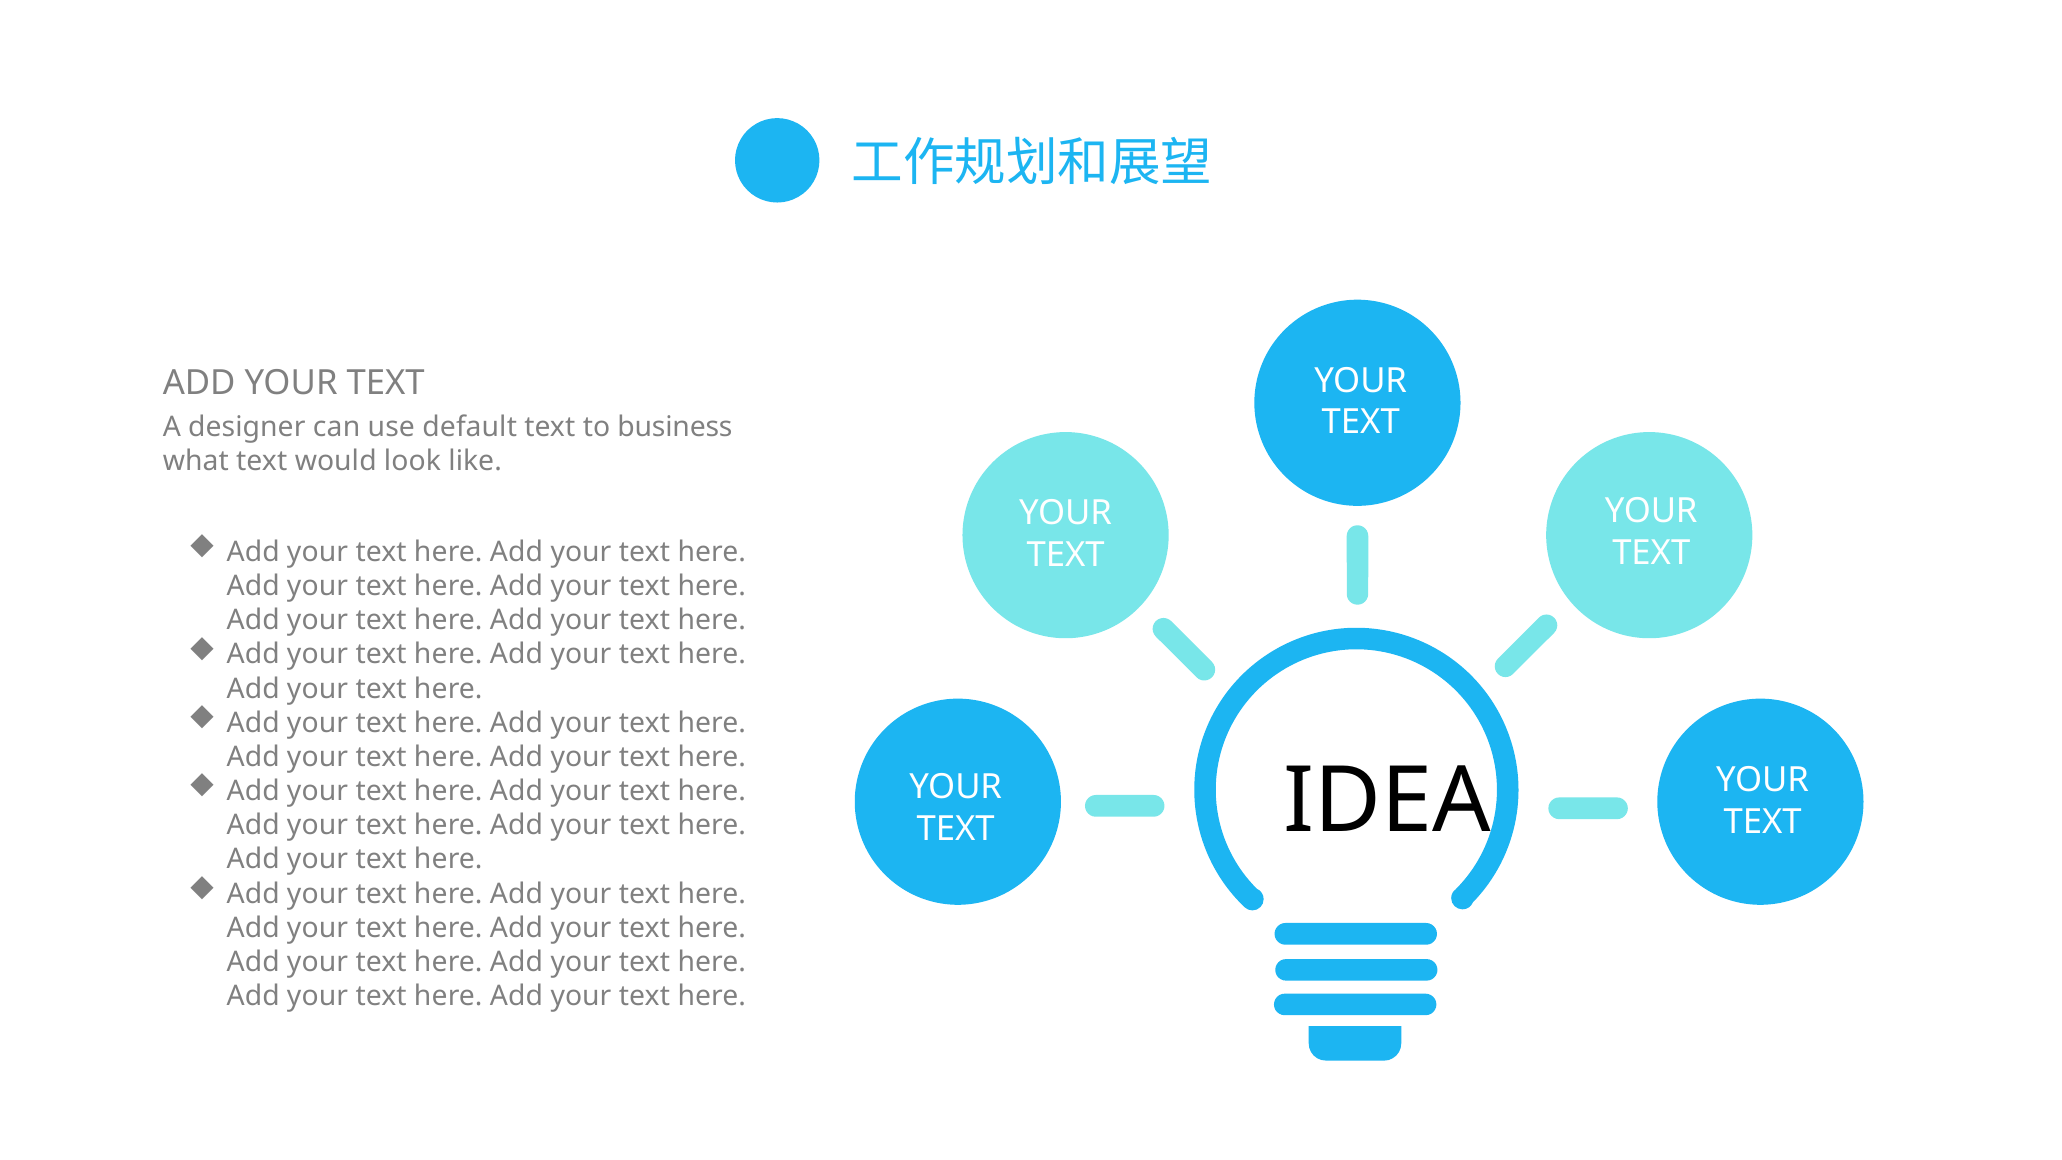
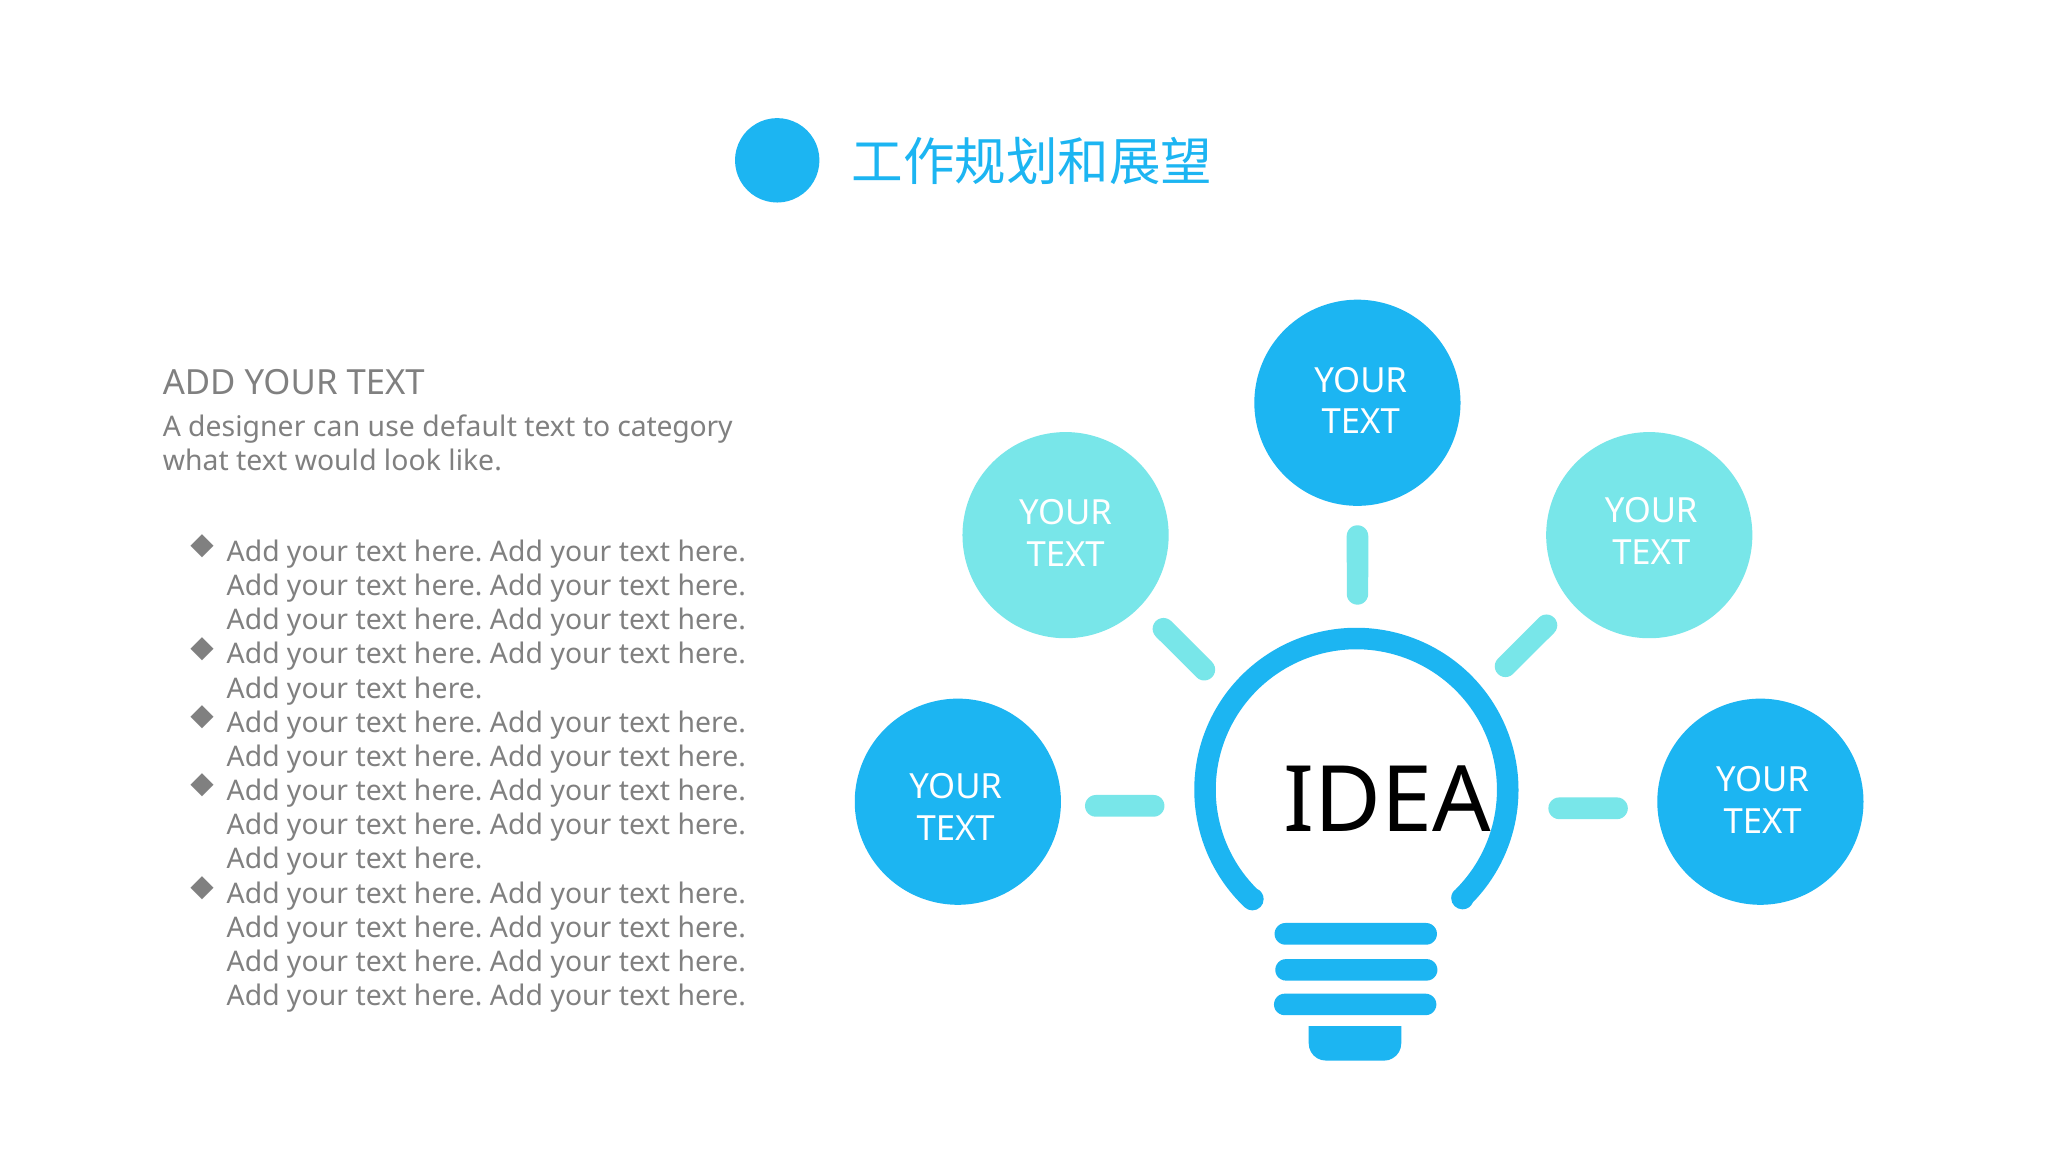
business: business -> category
